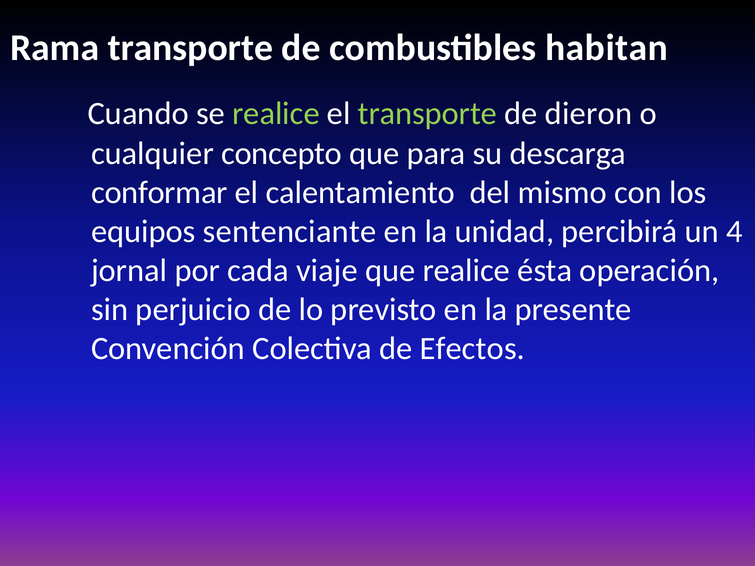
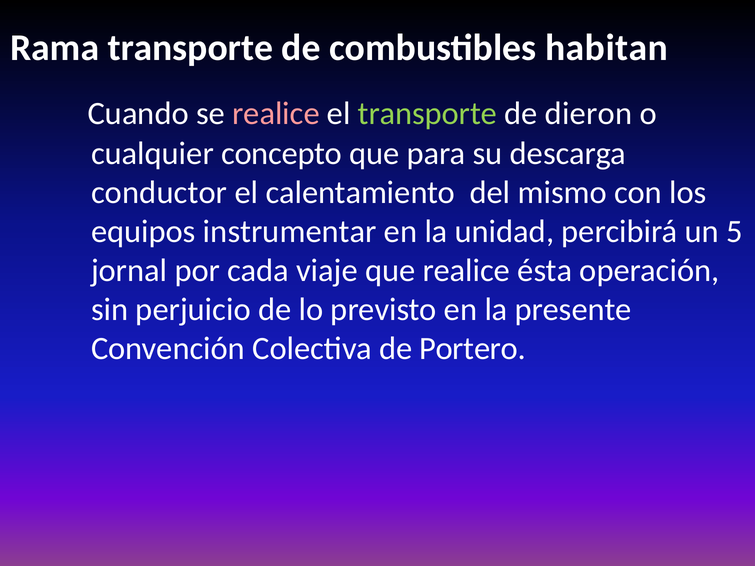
realice at (276, 114) colour: light green -> pink
conformar: conformar -> conductor
sentenciante: sentenciante -> instrumentar
4: 4 -> 5
Efectos: Efectos -> Portero
